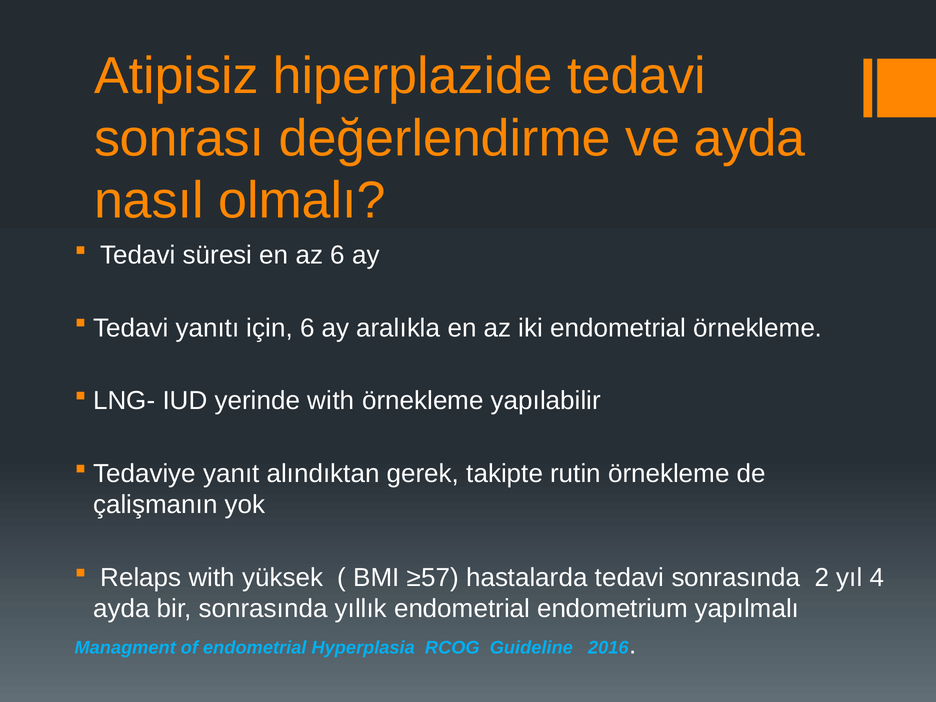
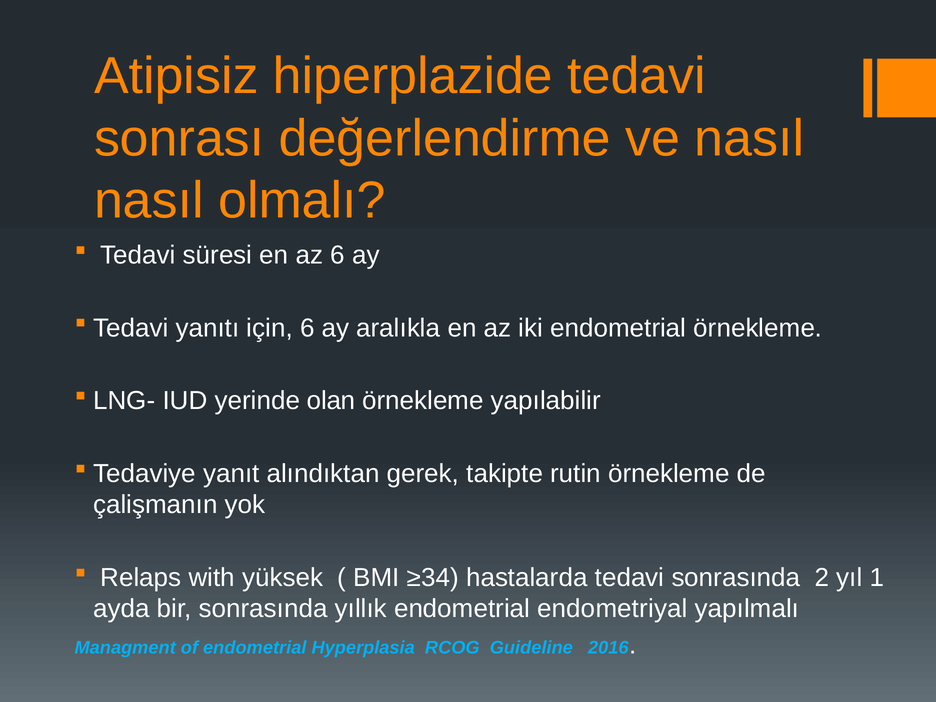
ve ayda: ayda -> nasıl
yerinde with: with -> olan
≥57: ≥57 -> ≥34
4: 4 -> 1
endometrium: endometrium -> endometriyal
